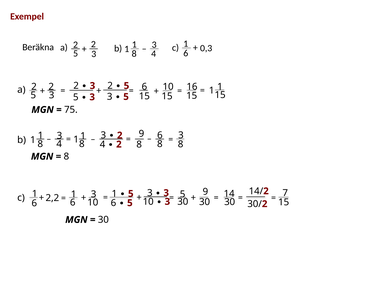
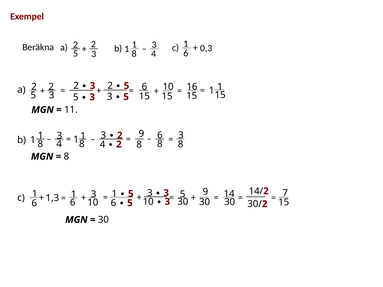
75: 75 -> 11
2,2: 2,2 -> 1,3
